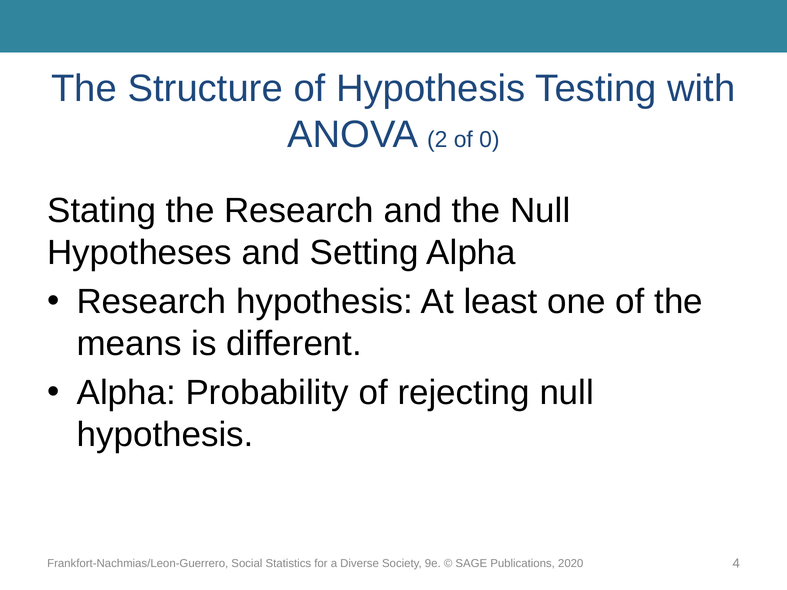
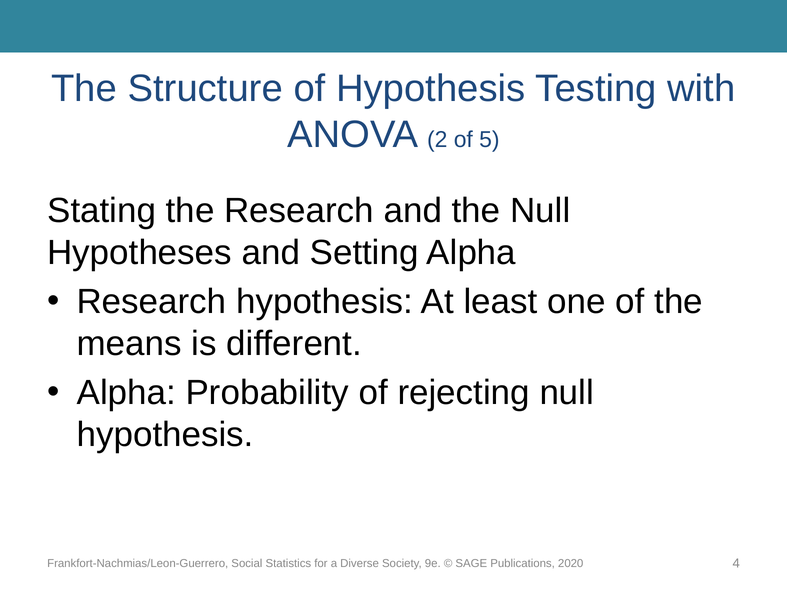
0: 0 -> 5
